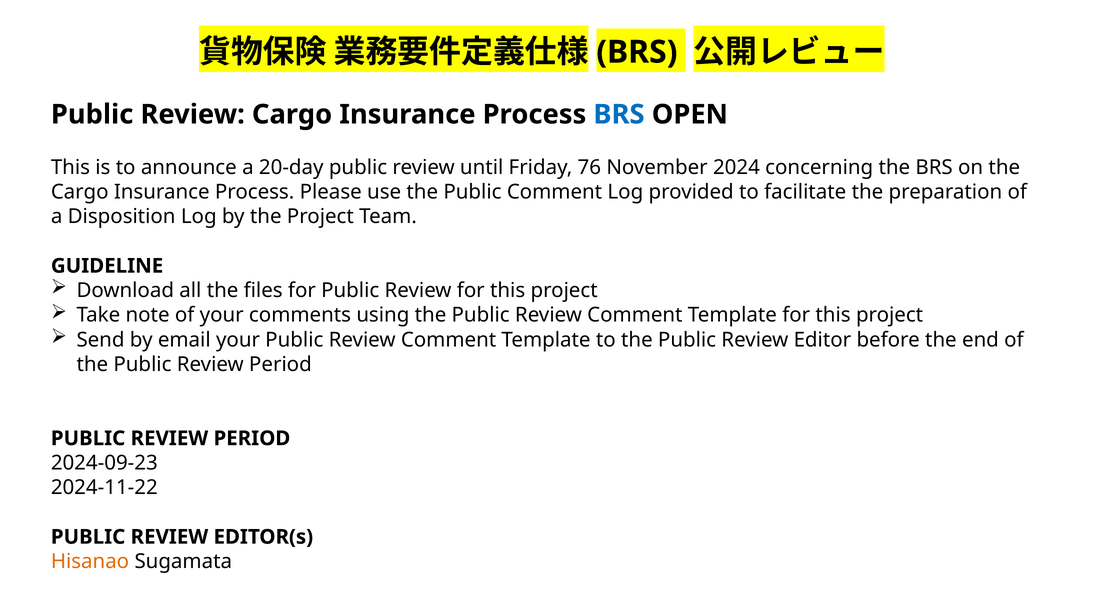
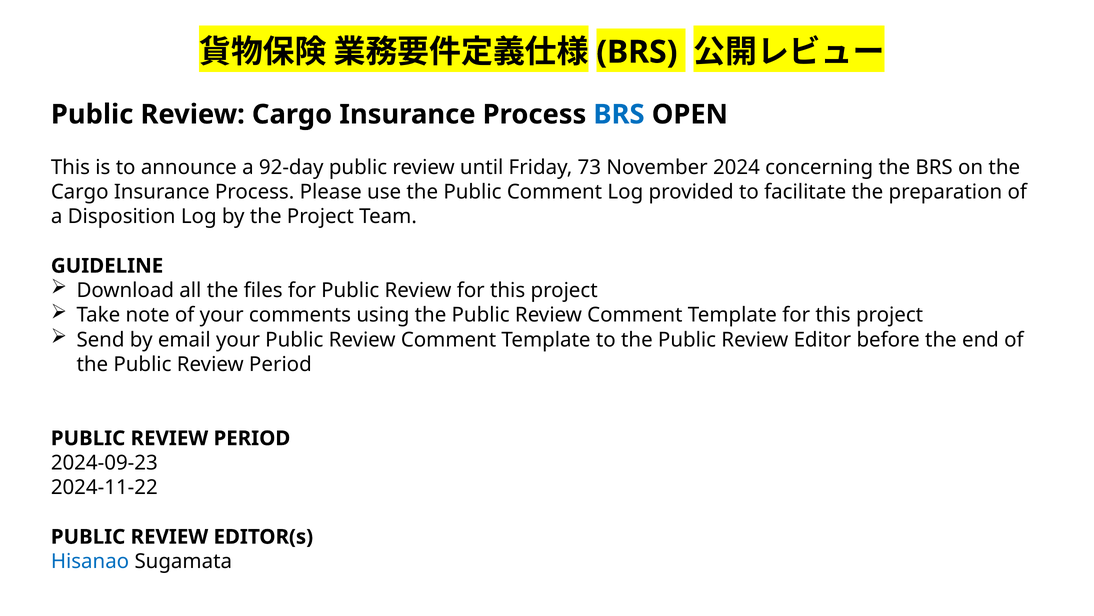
20-day: 20-day -> 92-day
76: 76 -> 73
Hisanao colour: orange -> blue
